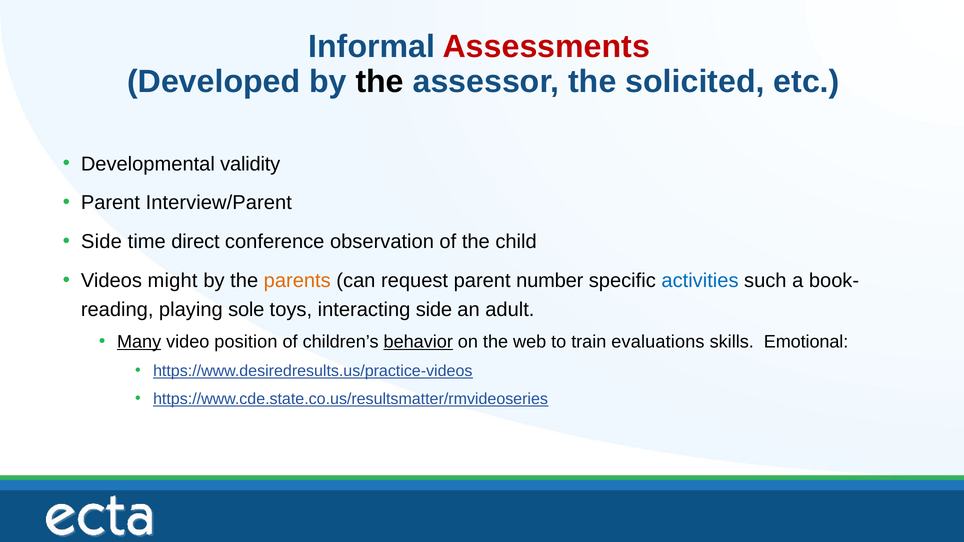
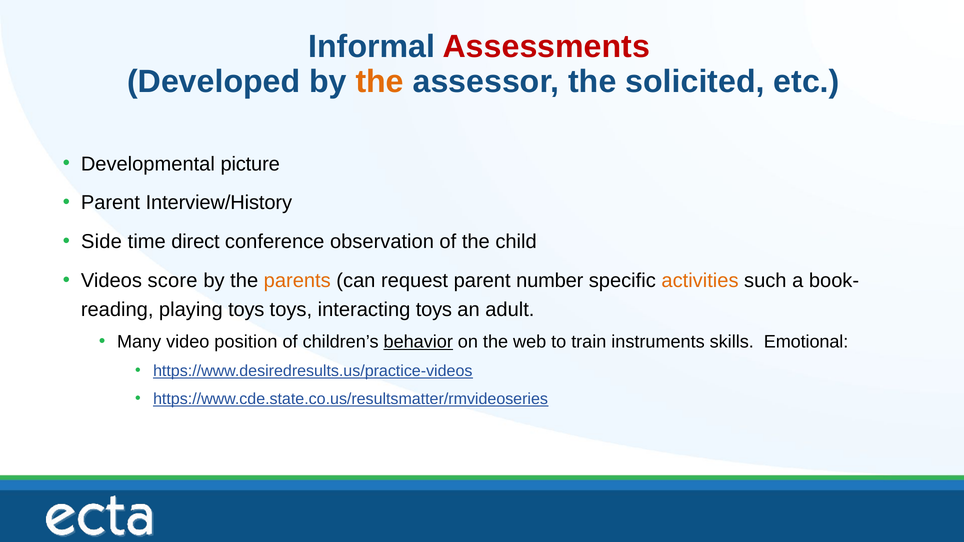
the at (380, 82) colour: black -> orange
validity: validity -> picture
Interview/Parent: Interview/Parent -> Interview/History
might: might -> score
activities colour: blue -> orange
playing sole: sole -> toys
interacting side: side -> toys
Many underline: present -> none
evaluations: evaluations -> instruments
